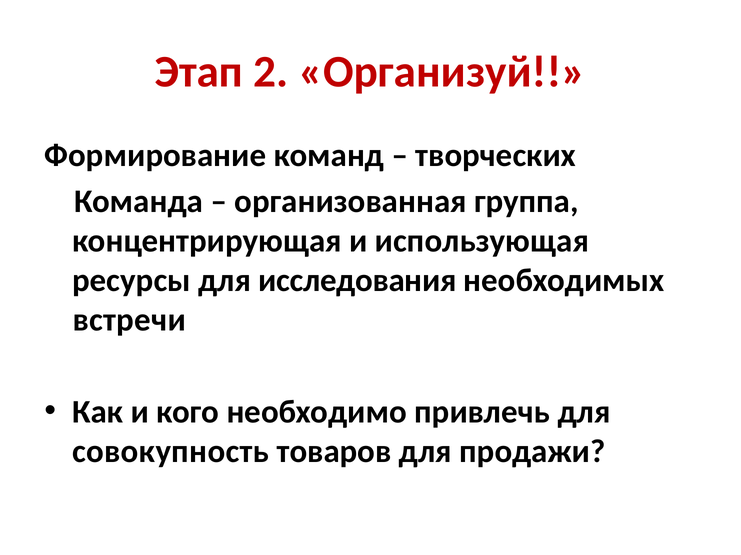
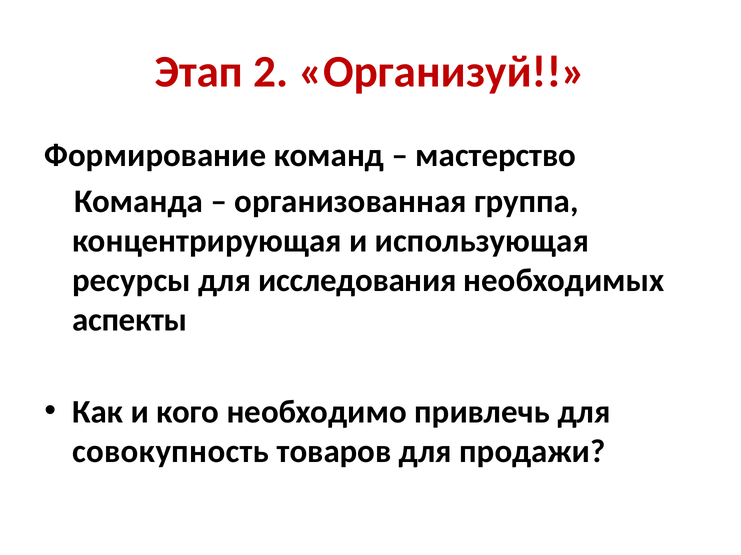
творческих: творческих -> мастерство
встречи: встречи -> аспекты
